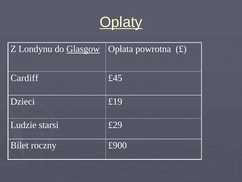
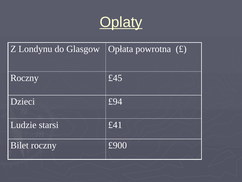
Glasgow underline: present -> none
Cardiff at (24, 78): Cardiff -> Roczny
£19: £19 -> £94
£29: £29 -> £41
